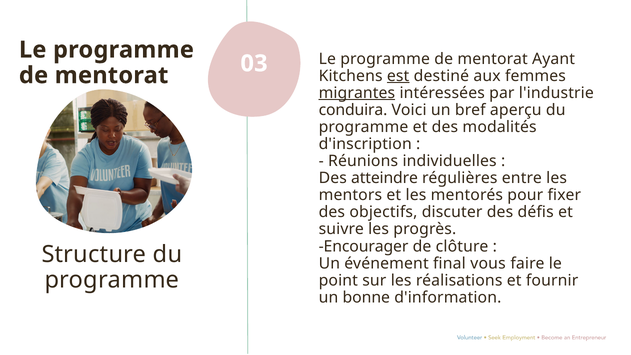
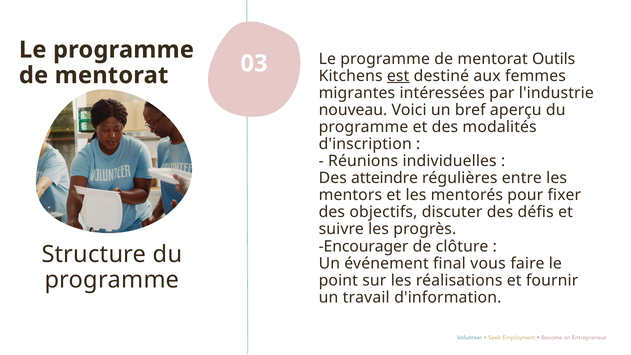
Ayant: Ayant -> Outils
migrantes underline: present -> none
conduira: conduira -> nouveau
bonne: bonne -> travail
